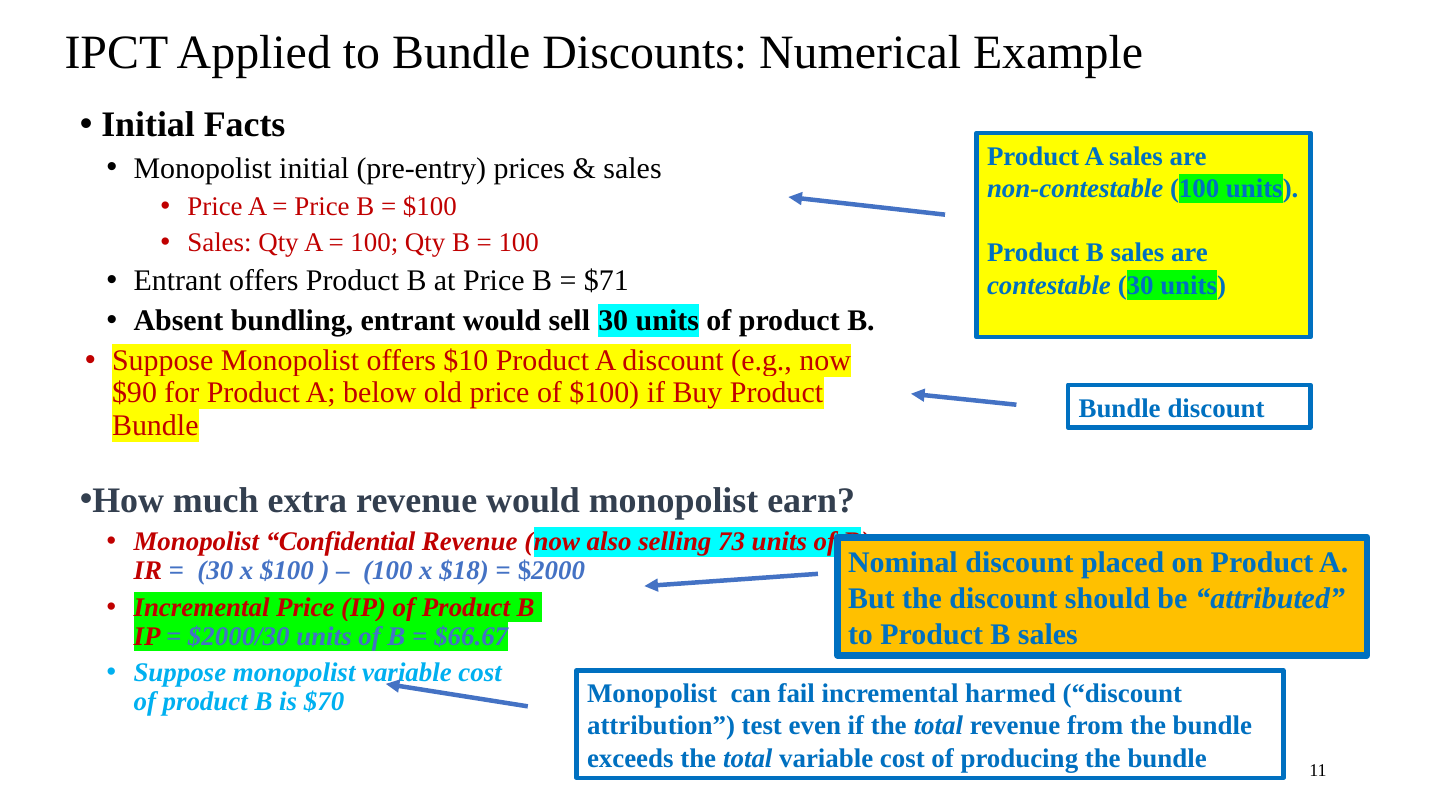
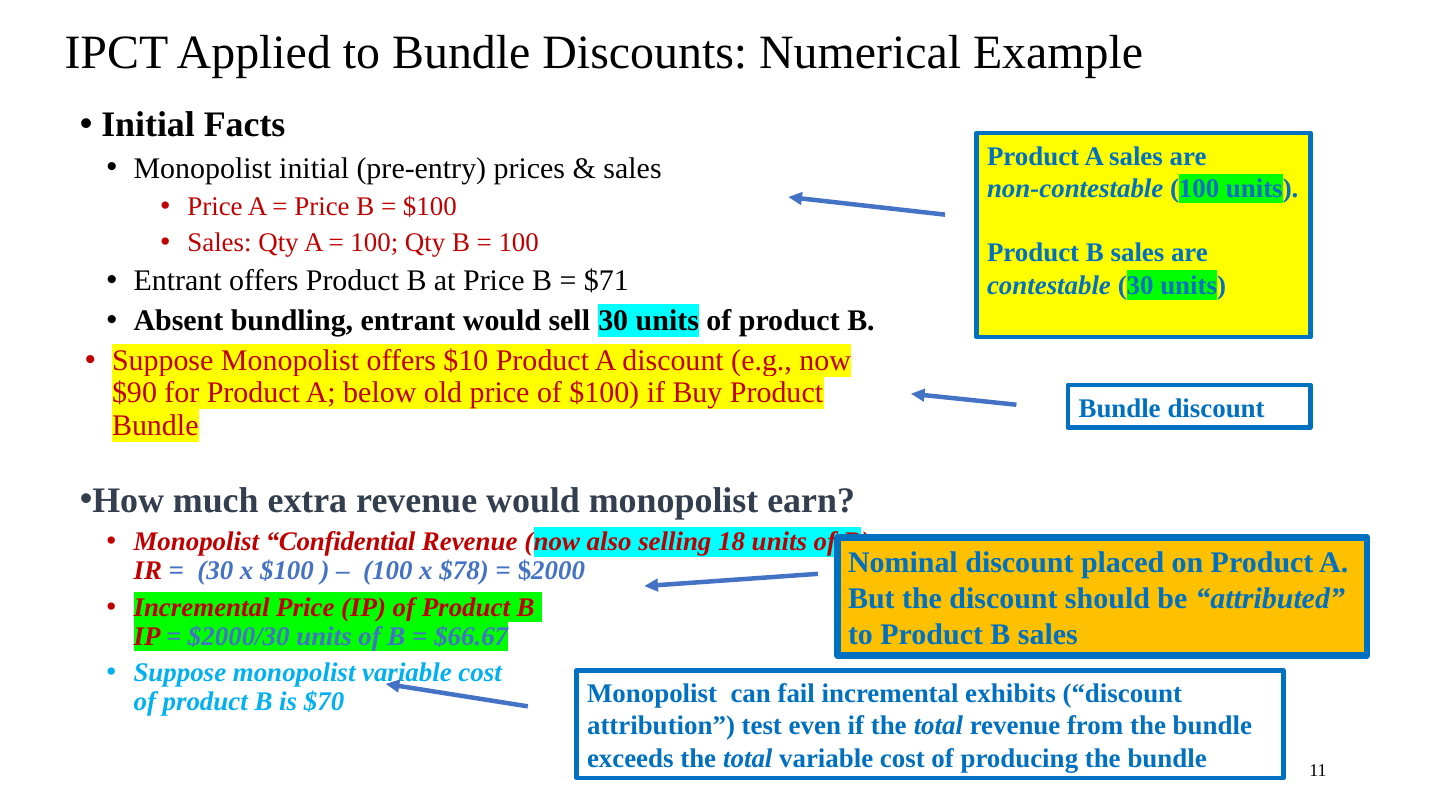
73: 73 -> 18
$18: $18 -> $78
harmed: harmed -> exhibits
